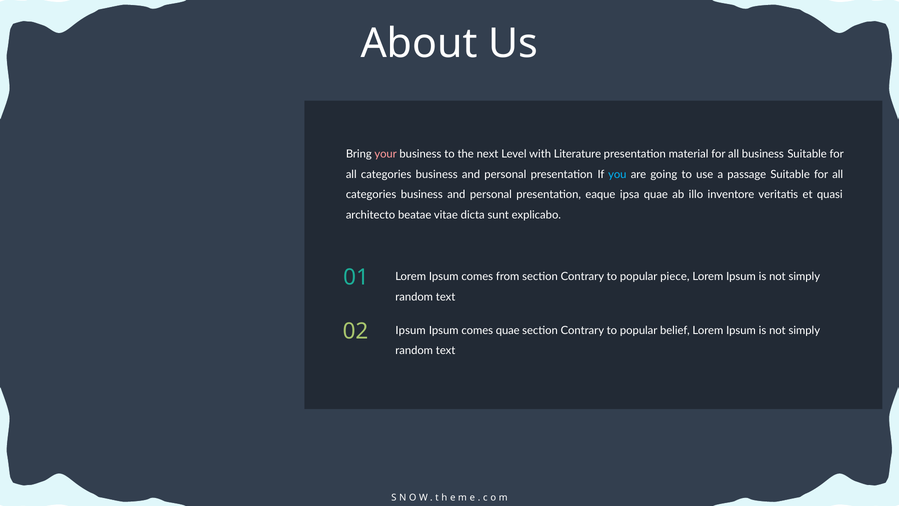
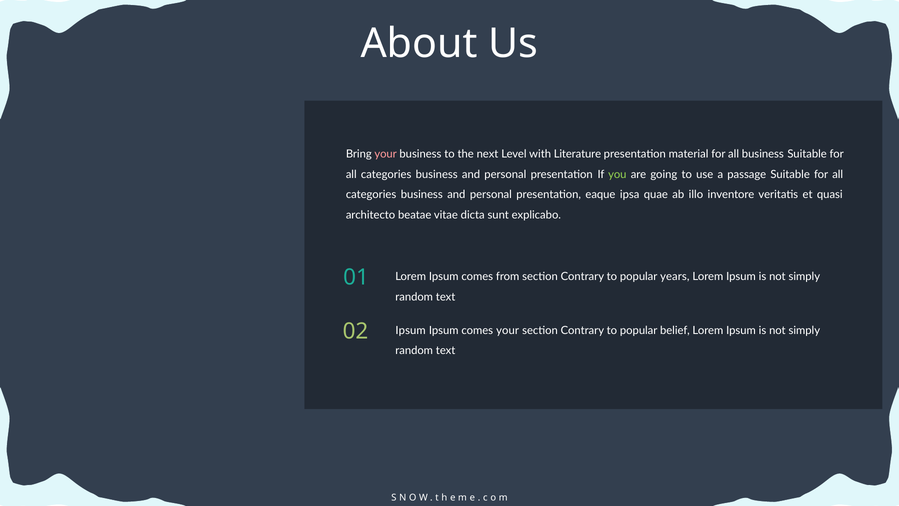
you colour: light blue -> light green
piece: piece -> years
comes quae: quae -> your
